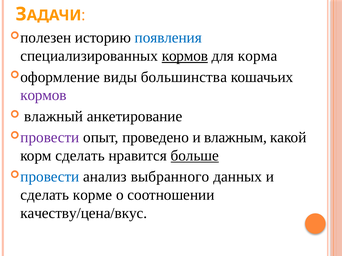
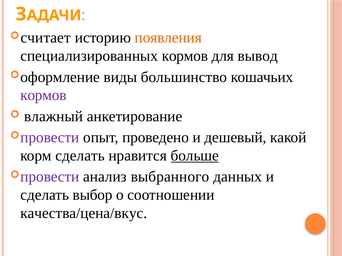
полезен: полезен -> считает
появления colour: blue -> orange
кормов at (185, 56) underline: present -> none
корма: корма -> вывод
большинства: большинства -> большинство
влажным: влажным -> дешевый
провести at (50, 177) colour: blue -> purple
корме: корме -> выбор
качеству/цена/вкус: качеству/цена/вкус -> качества/цена/вкус
